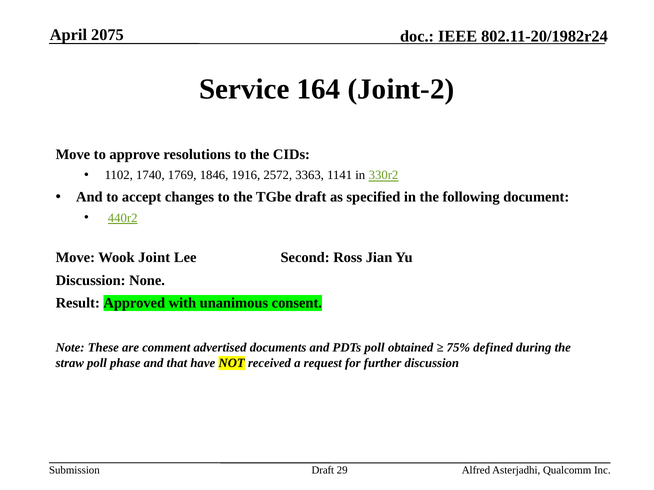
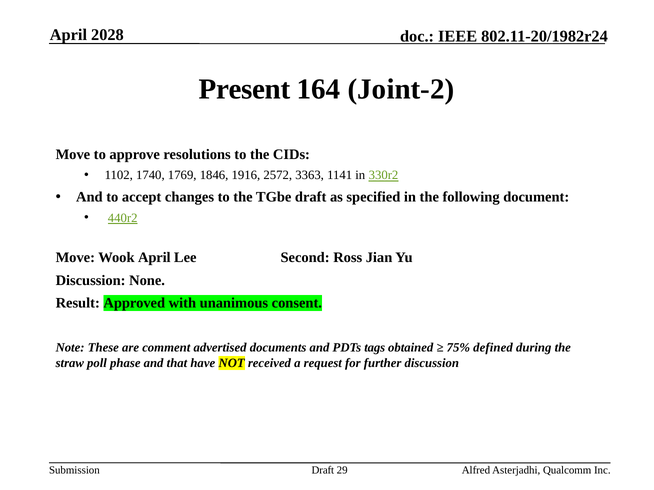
2075: 2075 -> 2028
Service: Service -> Present
Wook Joint: Joint -> April
PDTs poll: poll -> tags
